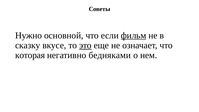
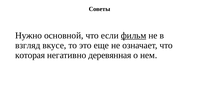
сказку: сказку -> взгляд
это underline: present -> none
бедняками: бедняками -> деревянная
